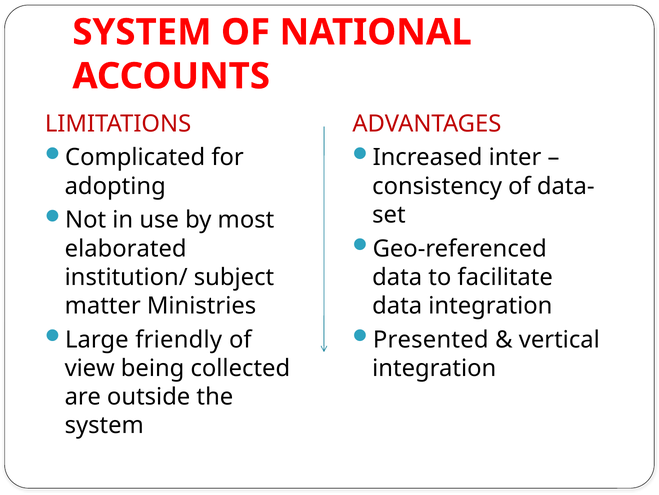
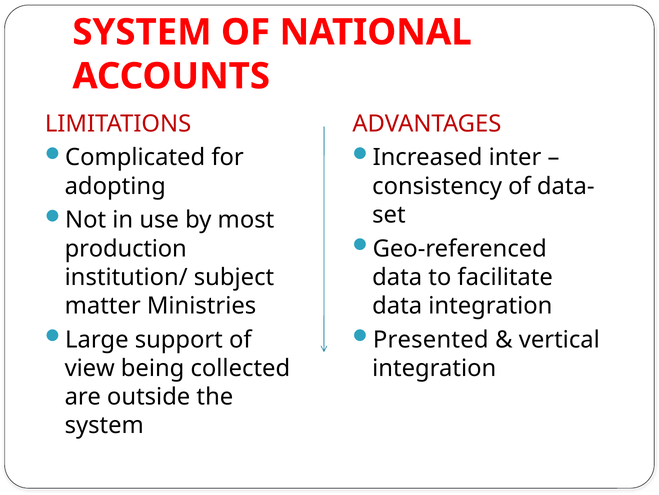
elaborated: elaborated -> production
friendly: friendly -> support
